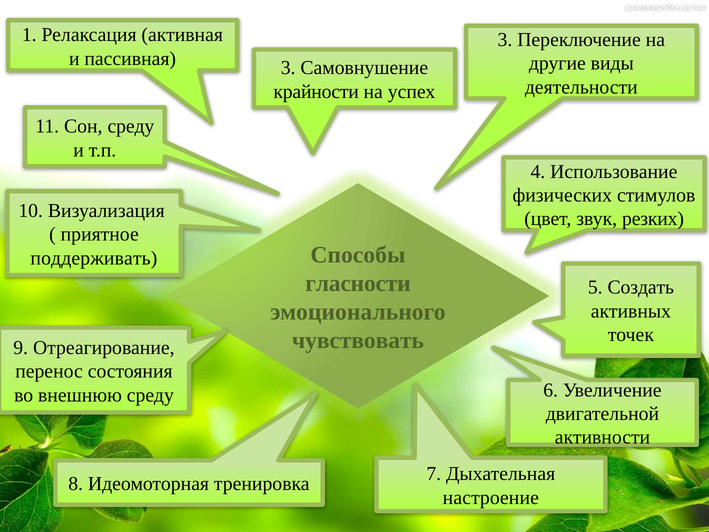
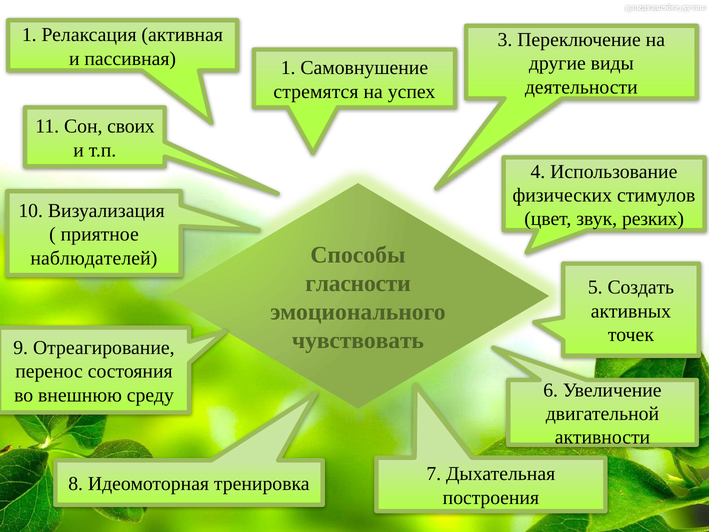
пассивная 3: 3 -> 1
крайности: крайности -> стремятся
Сон среду: среду -> своих
поддерживать: поддерживать -> наблюдателей
настроение: настроение -> построения
